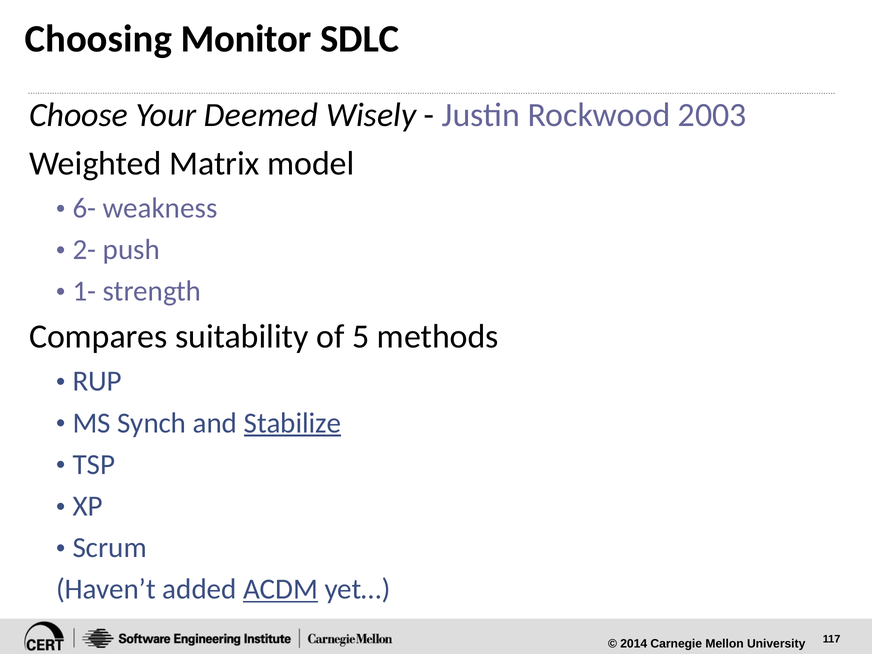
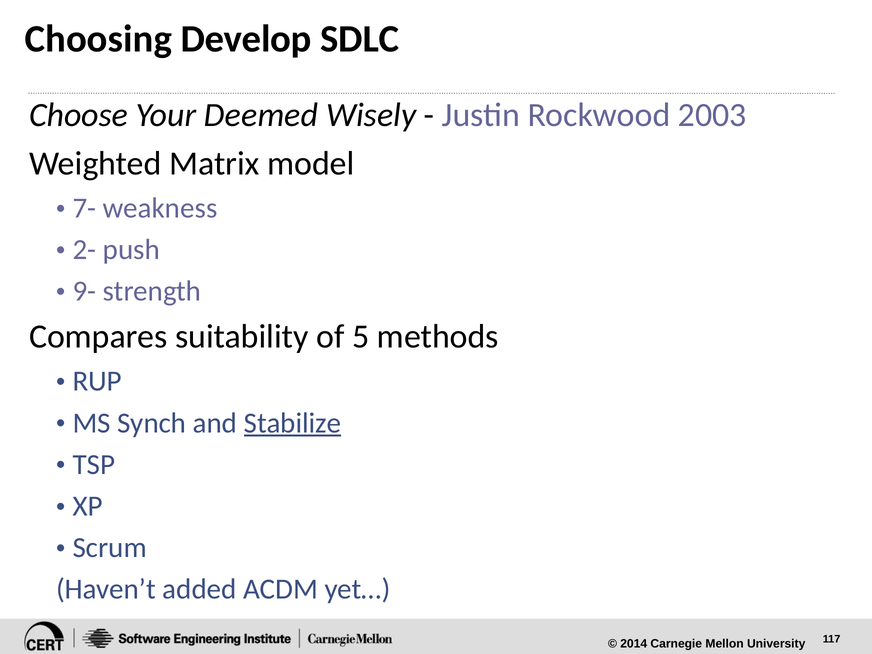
Monitor: Monitor -> Develop
6-: 6- -> 7-
1-: 1- -> 9-
ACDM underline: present -> none
